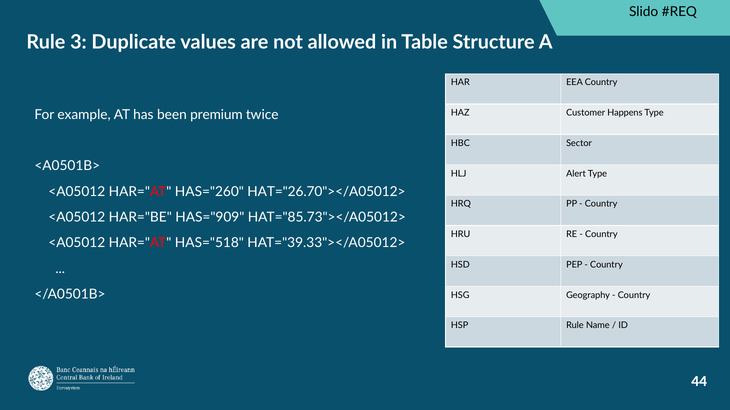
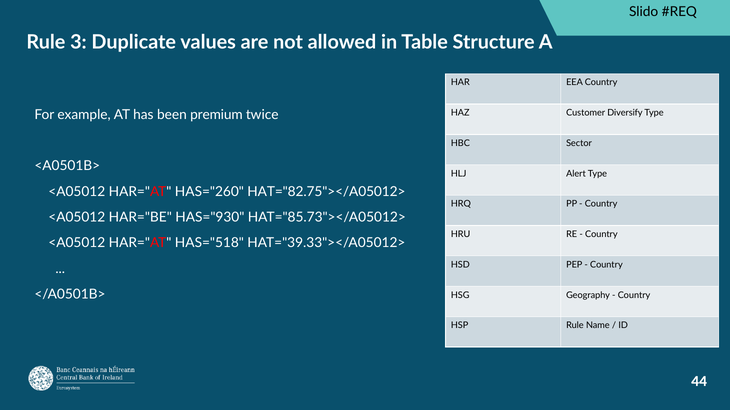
Happens: Happens -> Diversify
HAT="26.70"></A05012>: HAT="26.70"></A05012> -> HAT="82.75"></A05012>
HAS="909: HAS="909 -> HAS="930
